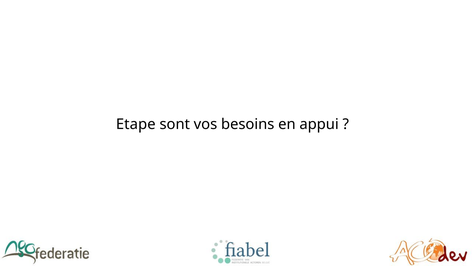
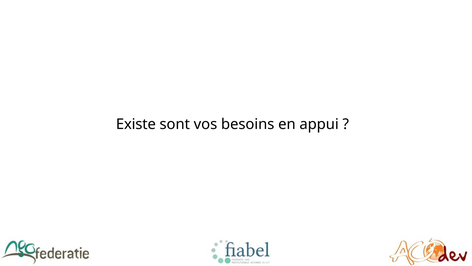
Etape: Etape -> Existe
